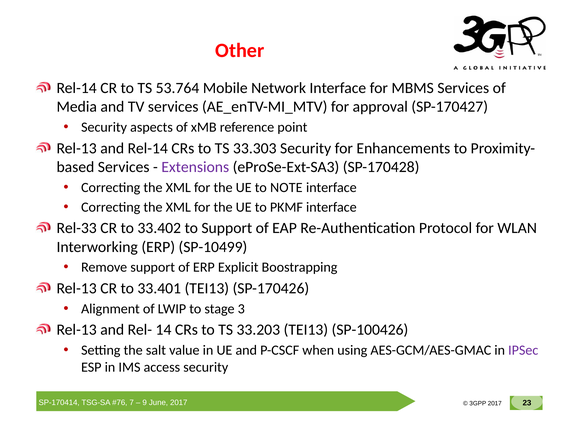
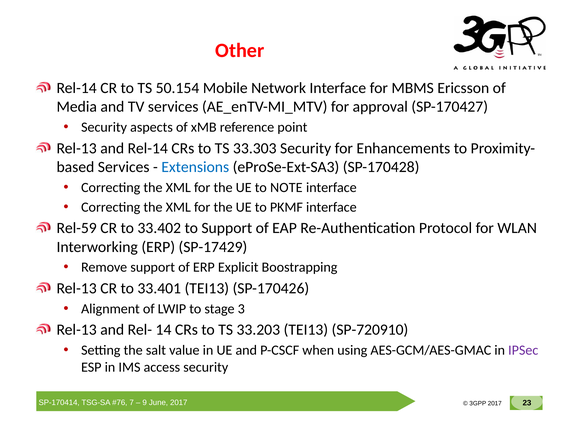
53.764: 53.764 -> 50.154
MBMS Services: Services -> Ericsson
Extensions colour: purple -> blue
Rel-33: Rel-33 -> Rel-59
SP-10499: SP-10499 -> SP-17429
SP-100426: SP-100426 -> SP-720910
